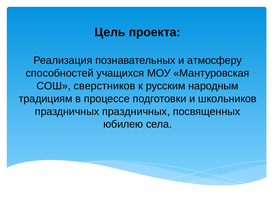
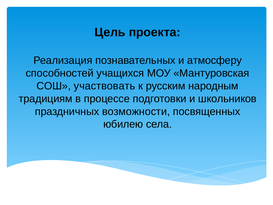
сверстников: сверстников -> участвовать
праздничных праздничных: праздничных -> возможности
